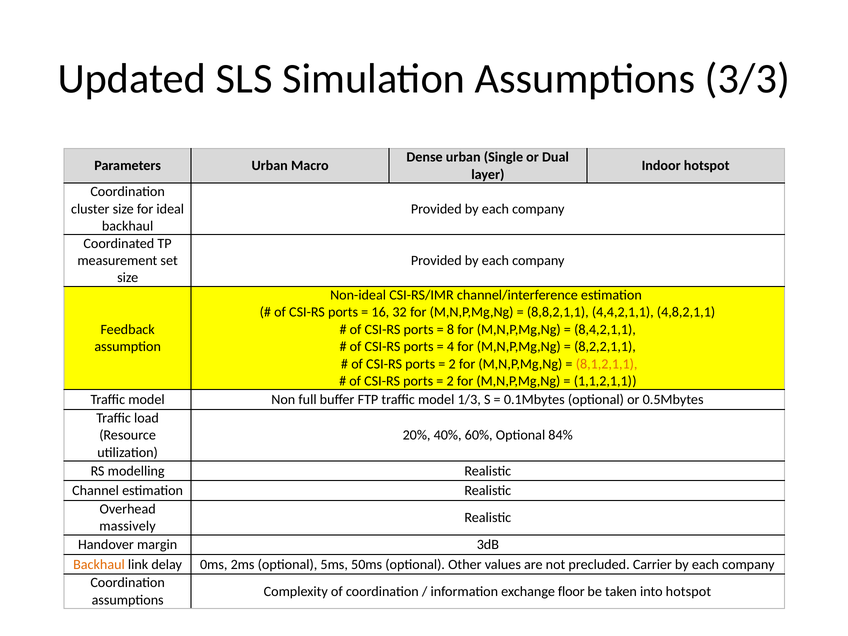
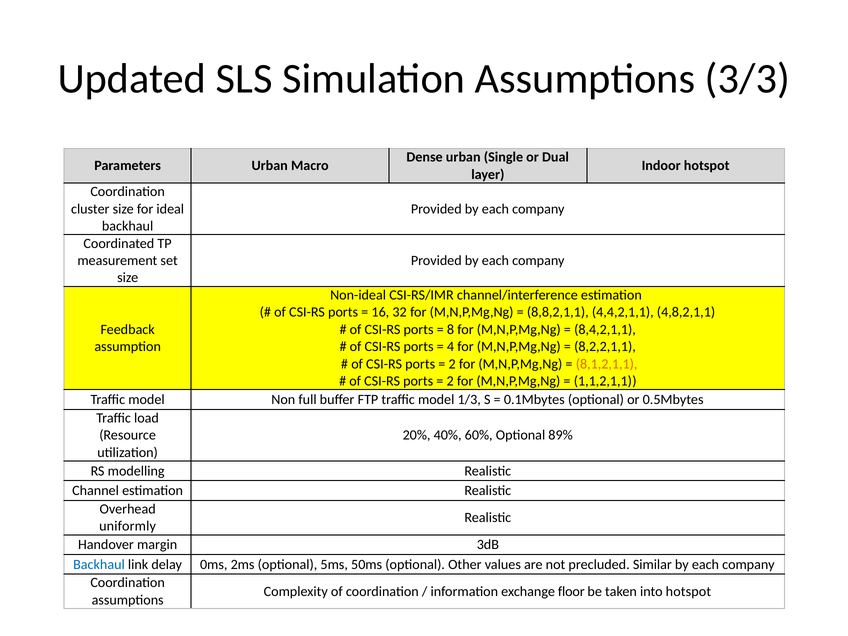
84%: 84% -> 89%
massively: massively -> uniformly
Backhaul at (99, 564) colour: orange -> blue
Carrier: Carrier -> Similar
